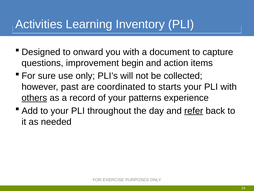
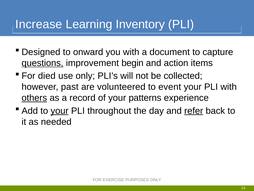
Activities: Activities -> Increase
questions underline: none -> present
sure: sure -> died
coordinated: coordinated -> volunteered
starts: starts -> event
your at (60, 111) underline: none -> present
